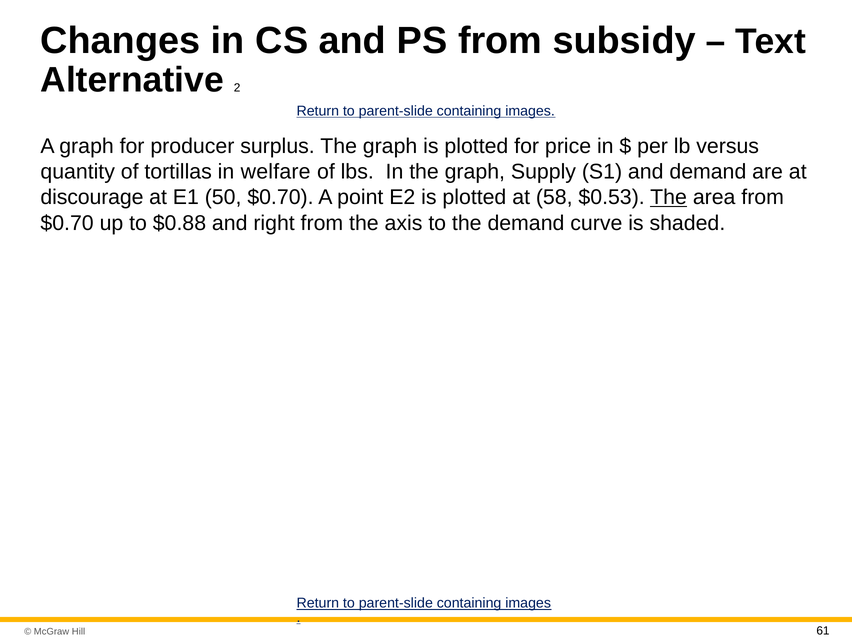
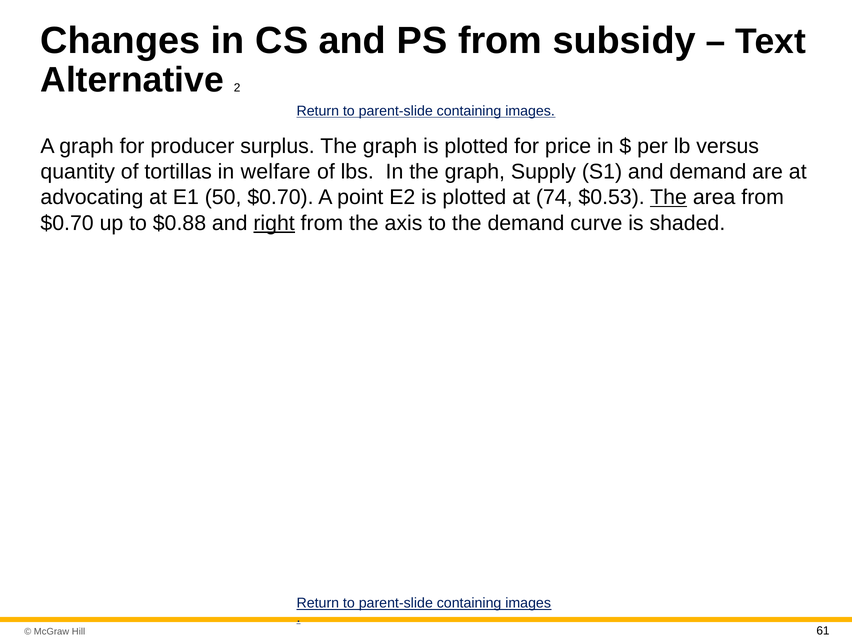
discourage: discourage -> advocating
58: 58 -> 74
right underline: none -> present
